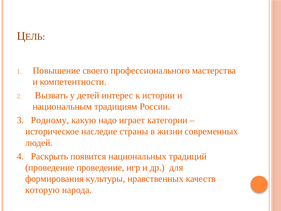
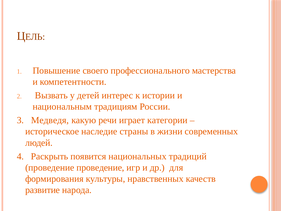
Родному: Родному -> Медведя
надо: надо -> речи
которую: которую -> развитие
